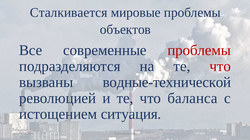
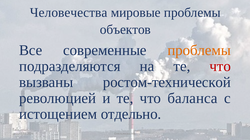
Сталкивается: Сталкивается -> Человечества
проблемы at (199, 50) colour: red -> orange
водные-технической: водные-технической -> ростом-технической
ситуация: ситуация -> отдельно
